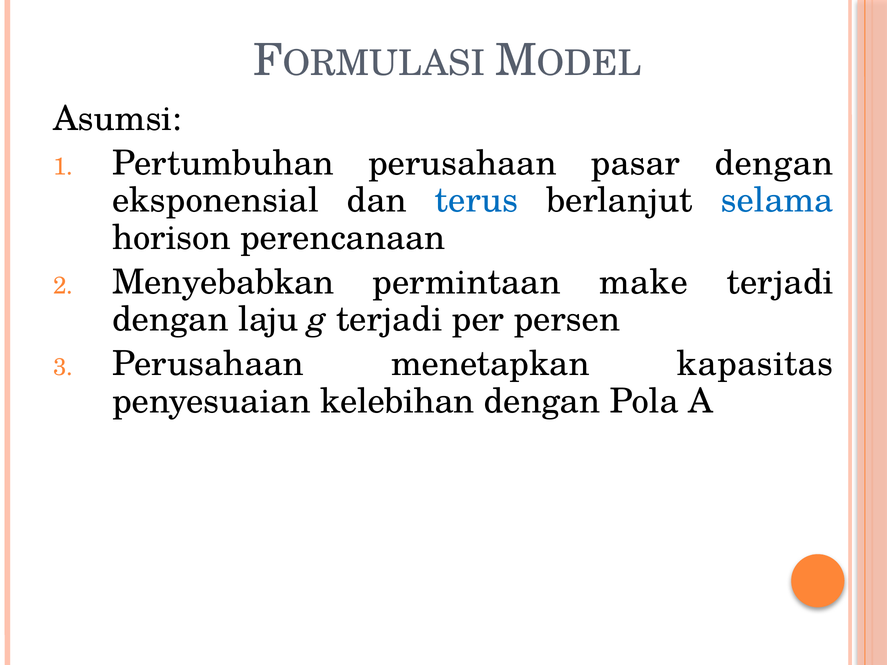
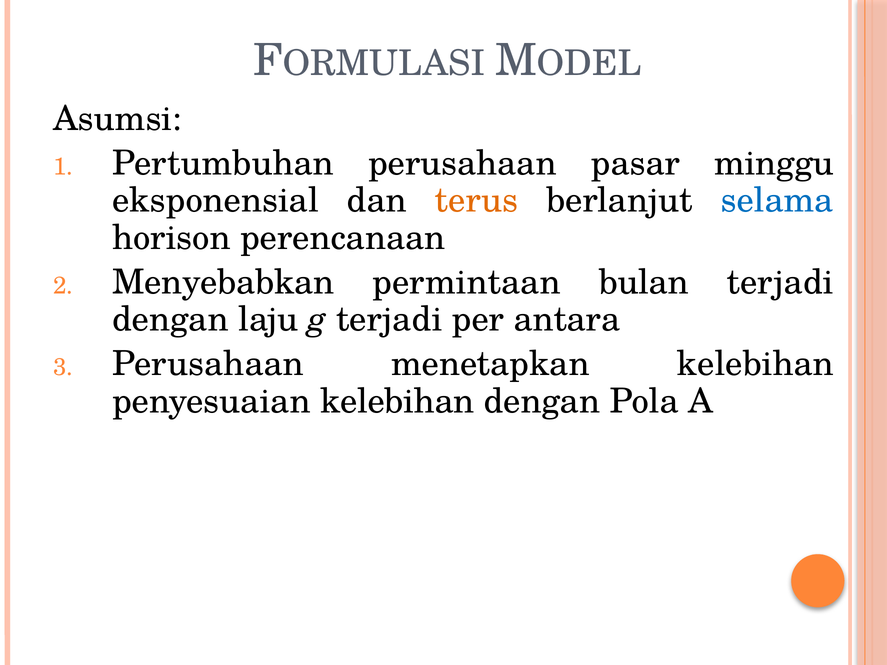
pasar dengan: dengan -> minggu
terus colour: blue -> orange
make: make -> bulan
persen: persen -> antara
menetapkan kapasitas: kapasitas -> kelebihan
